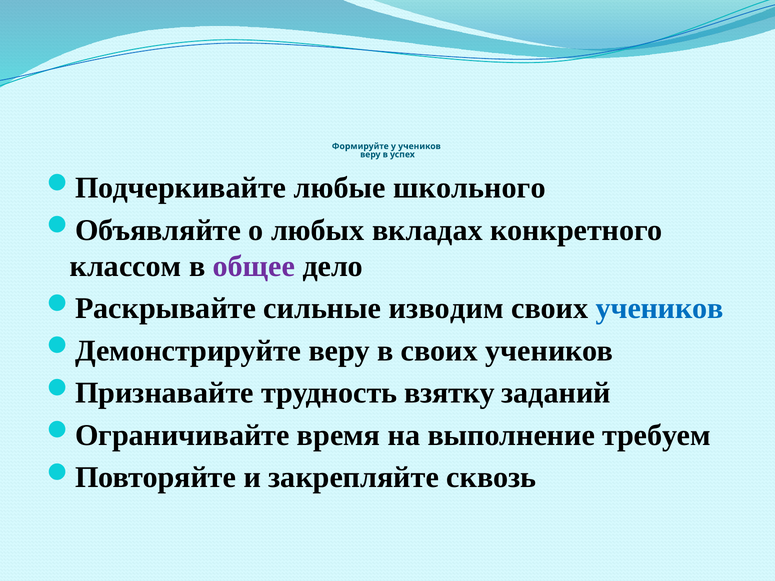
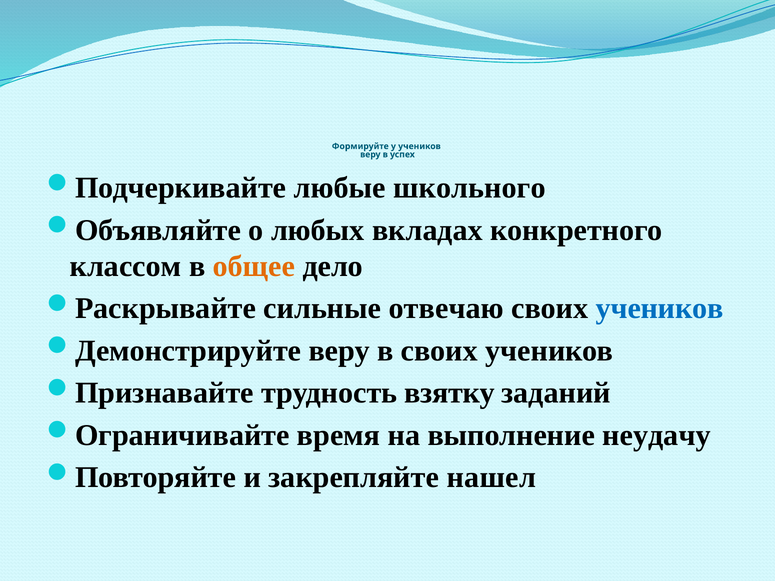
общее colour: purple -> orange
изводим: изводим -> отвечаю
требуем: требуем -> неудачу
сквозь: сквозь -> нашел
